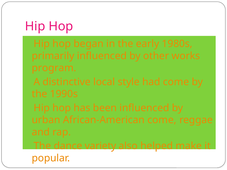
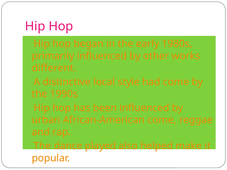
program: program -> different
variety: variety -> played
